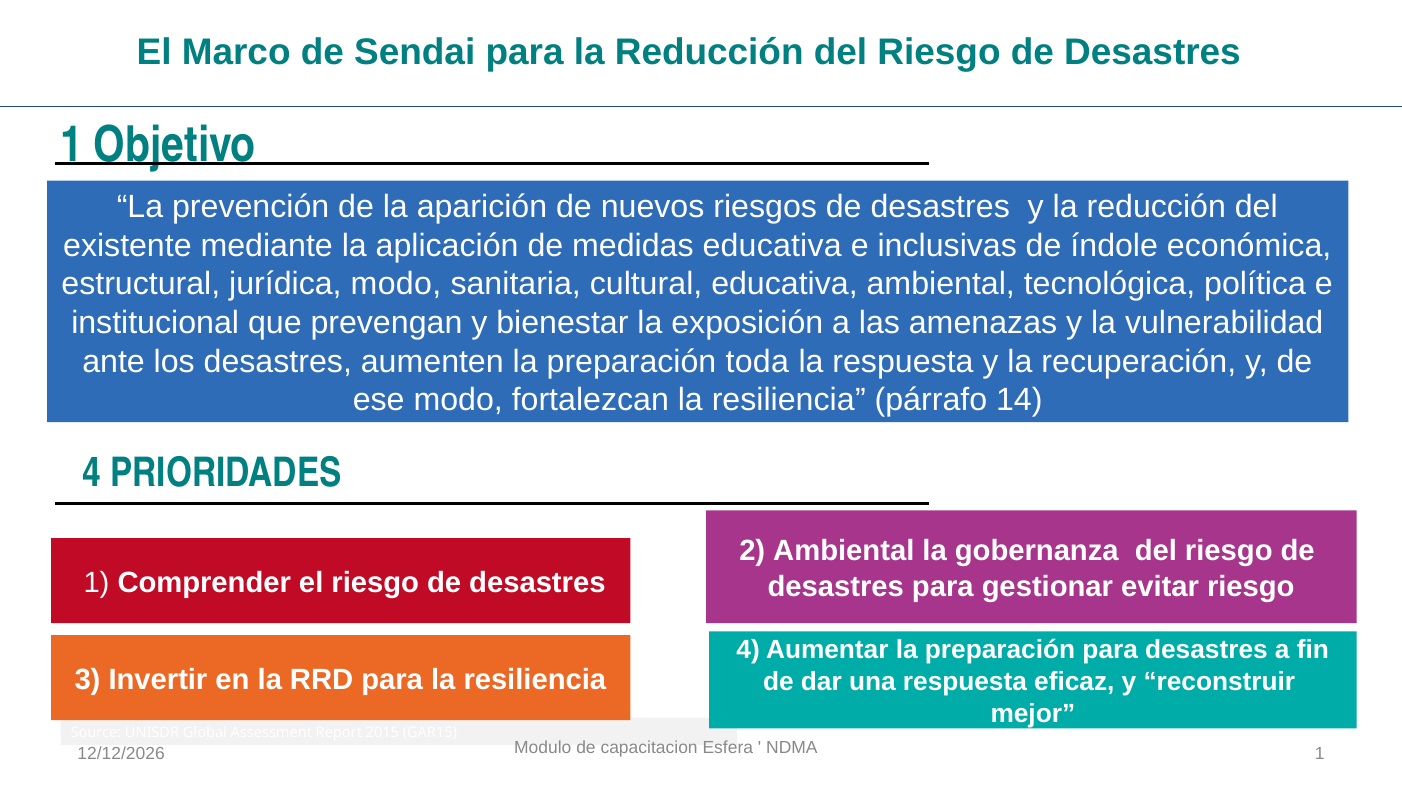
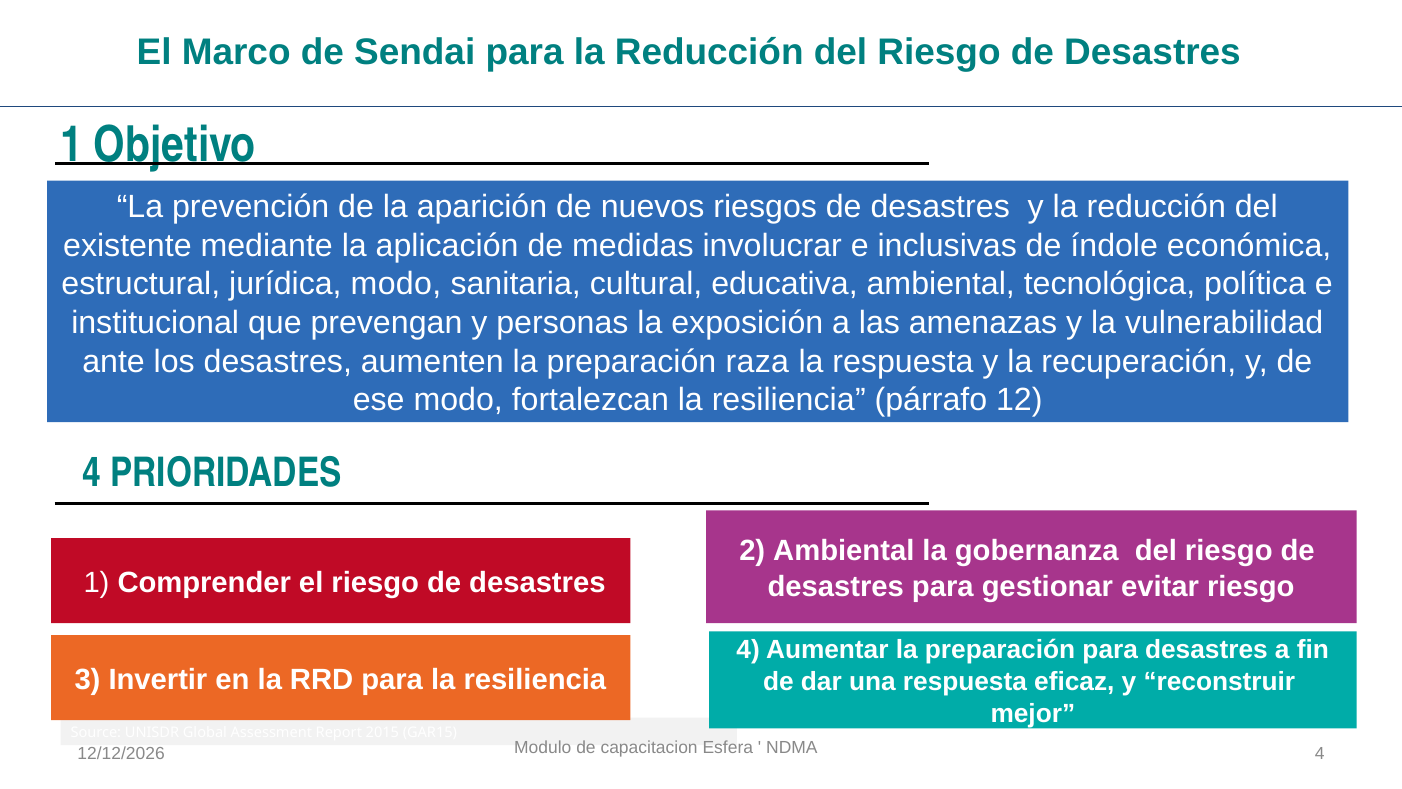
medidas educativa: educativa -> involucrar
bienestar: bienestar -> personas
toda: toda -> raza
14: 14 -> 12
NDMA 1: 1 -> 4
